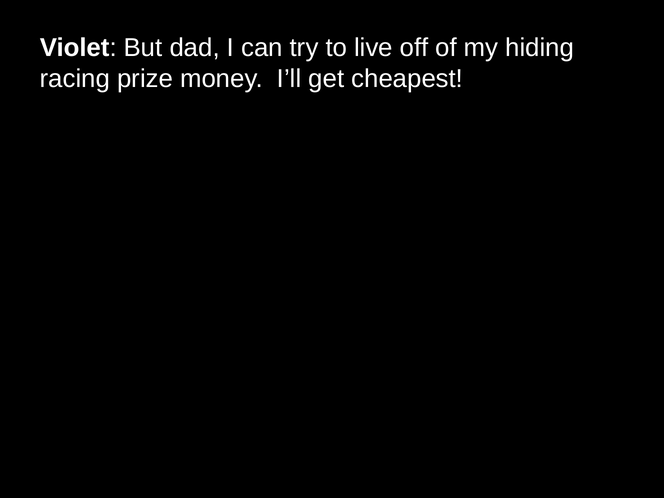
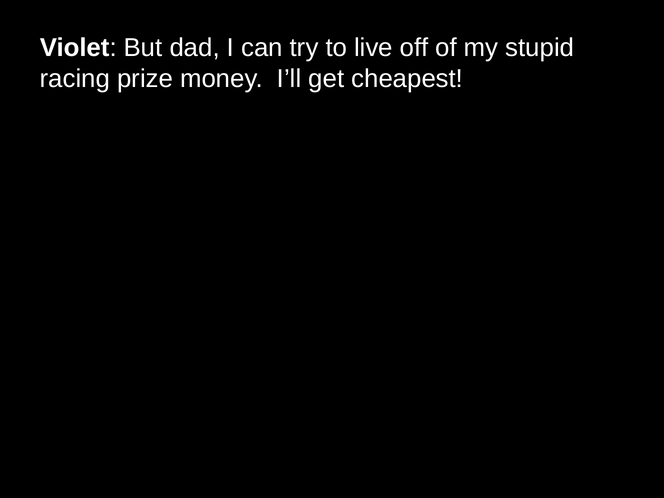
hiding: hiding -> stupid
